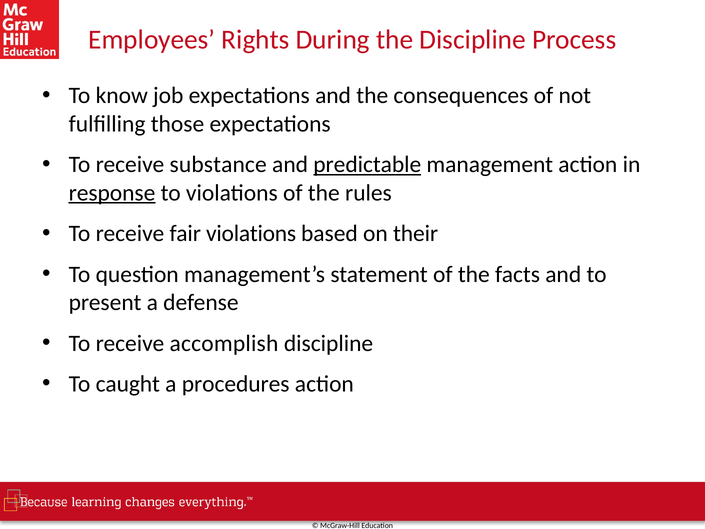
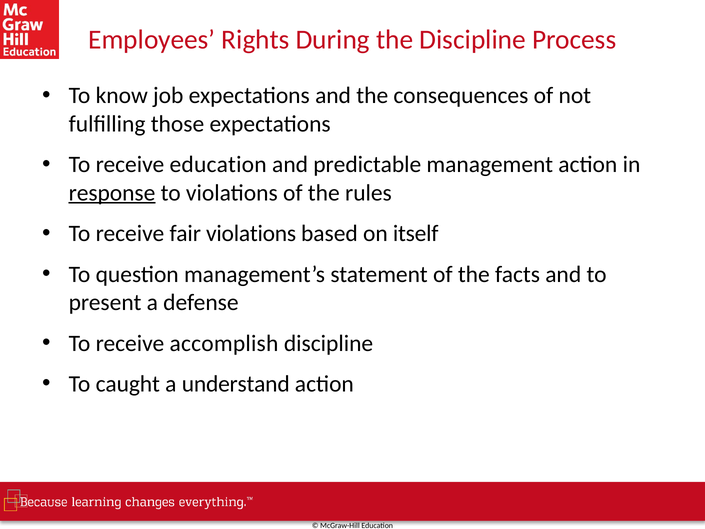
receive substance: substance -> education
predictable underline: present -> none
their: their -> itself
procedures: procedures -> understand
